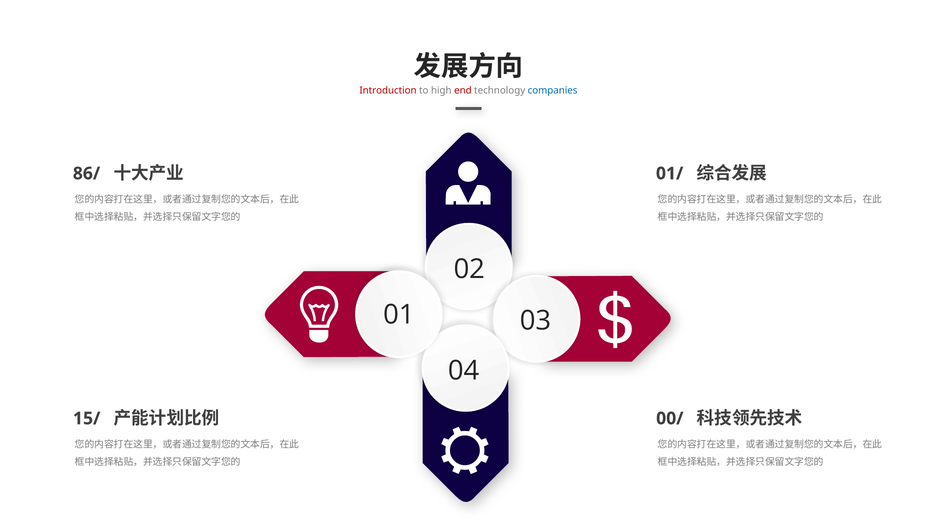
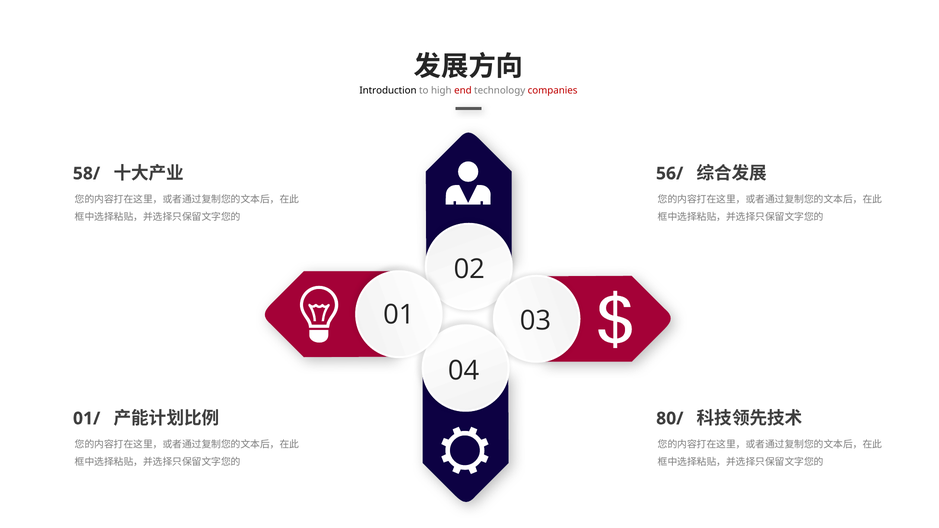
Introduction colour: red -> black
companies colour: blue -> red
86/: 86/ -> 58/
01/: 01/ -> 56/
15/: 15/ -> 01/
00/: 00/ -> 80/
